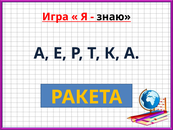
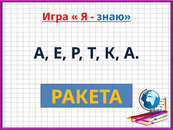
знаю colour: black -> blue
